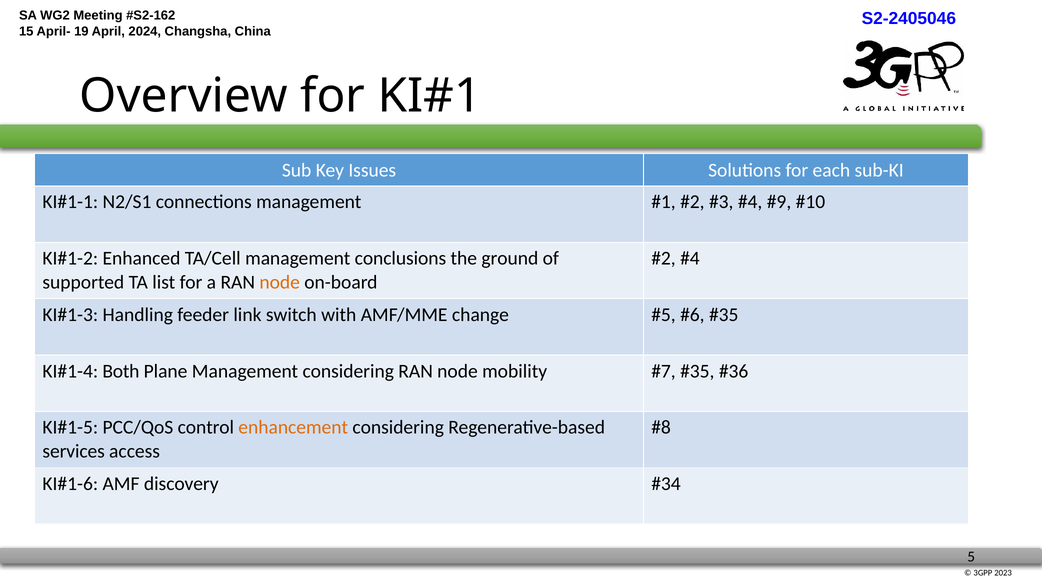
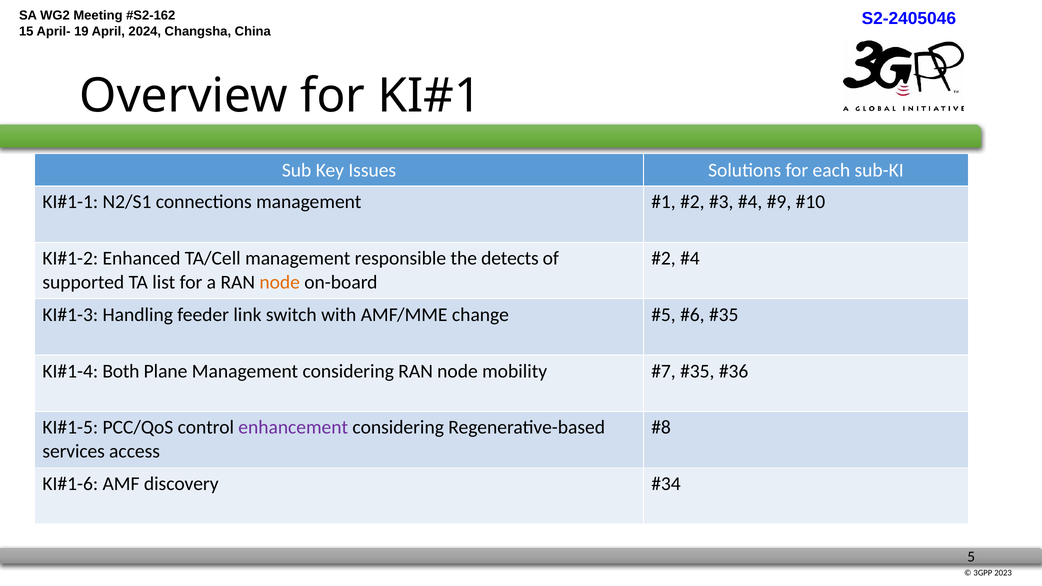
conclusions: conclusions -> responsible
ground: ground -> detects
enhancement colour: orange -> purple
